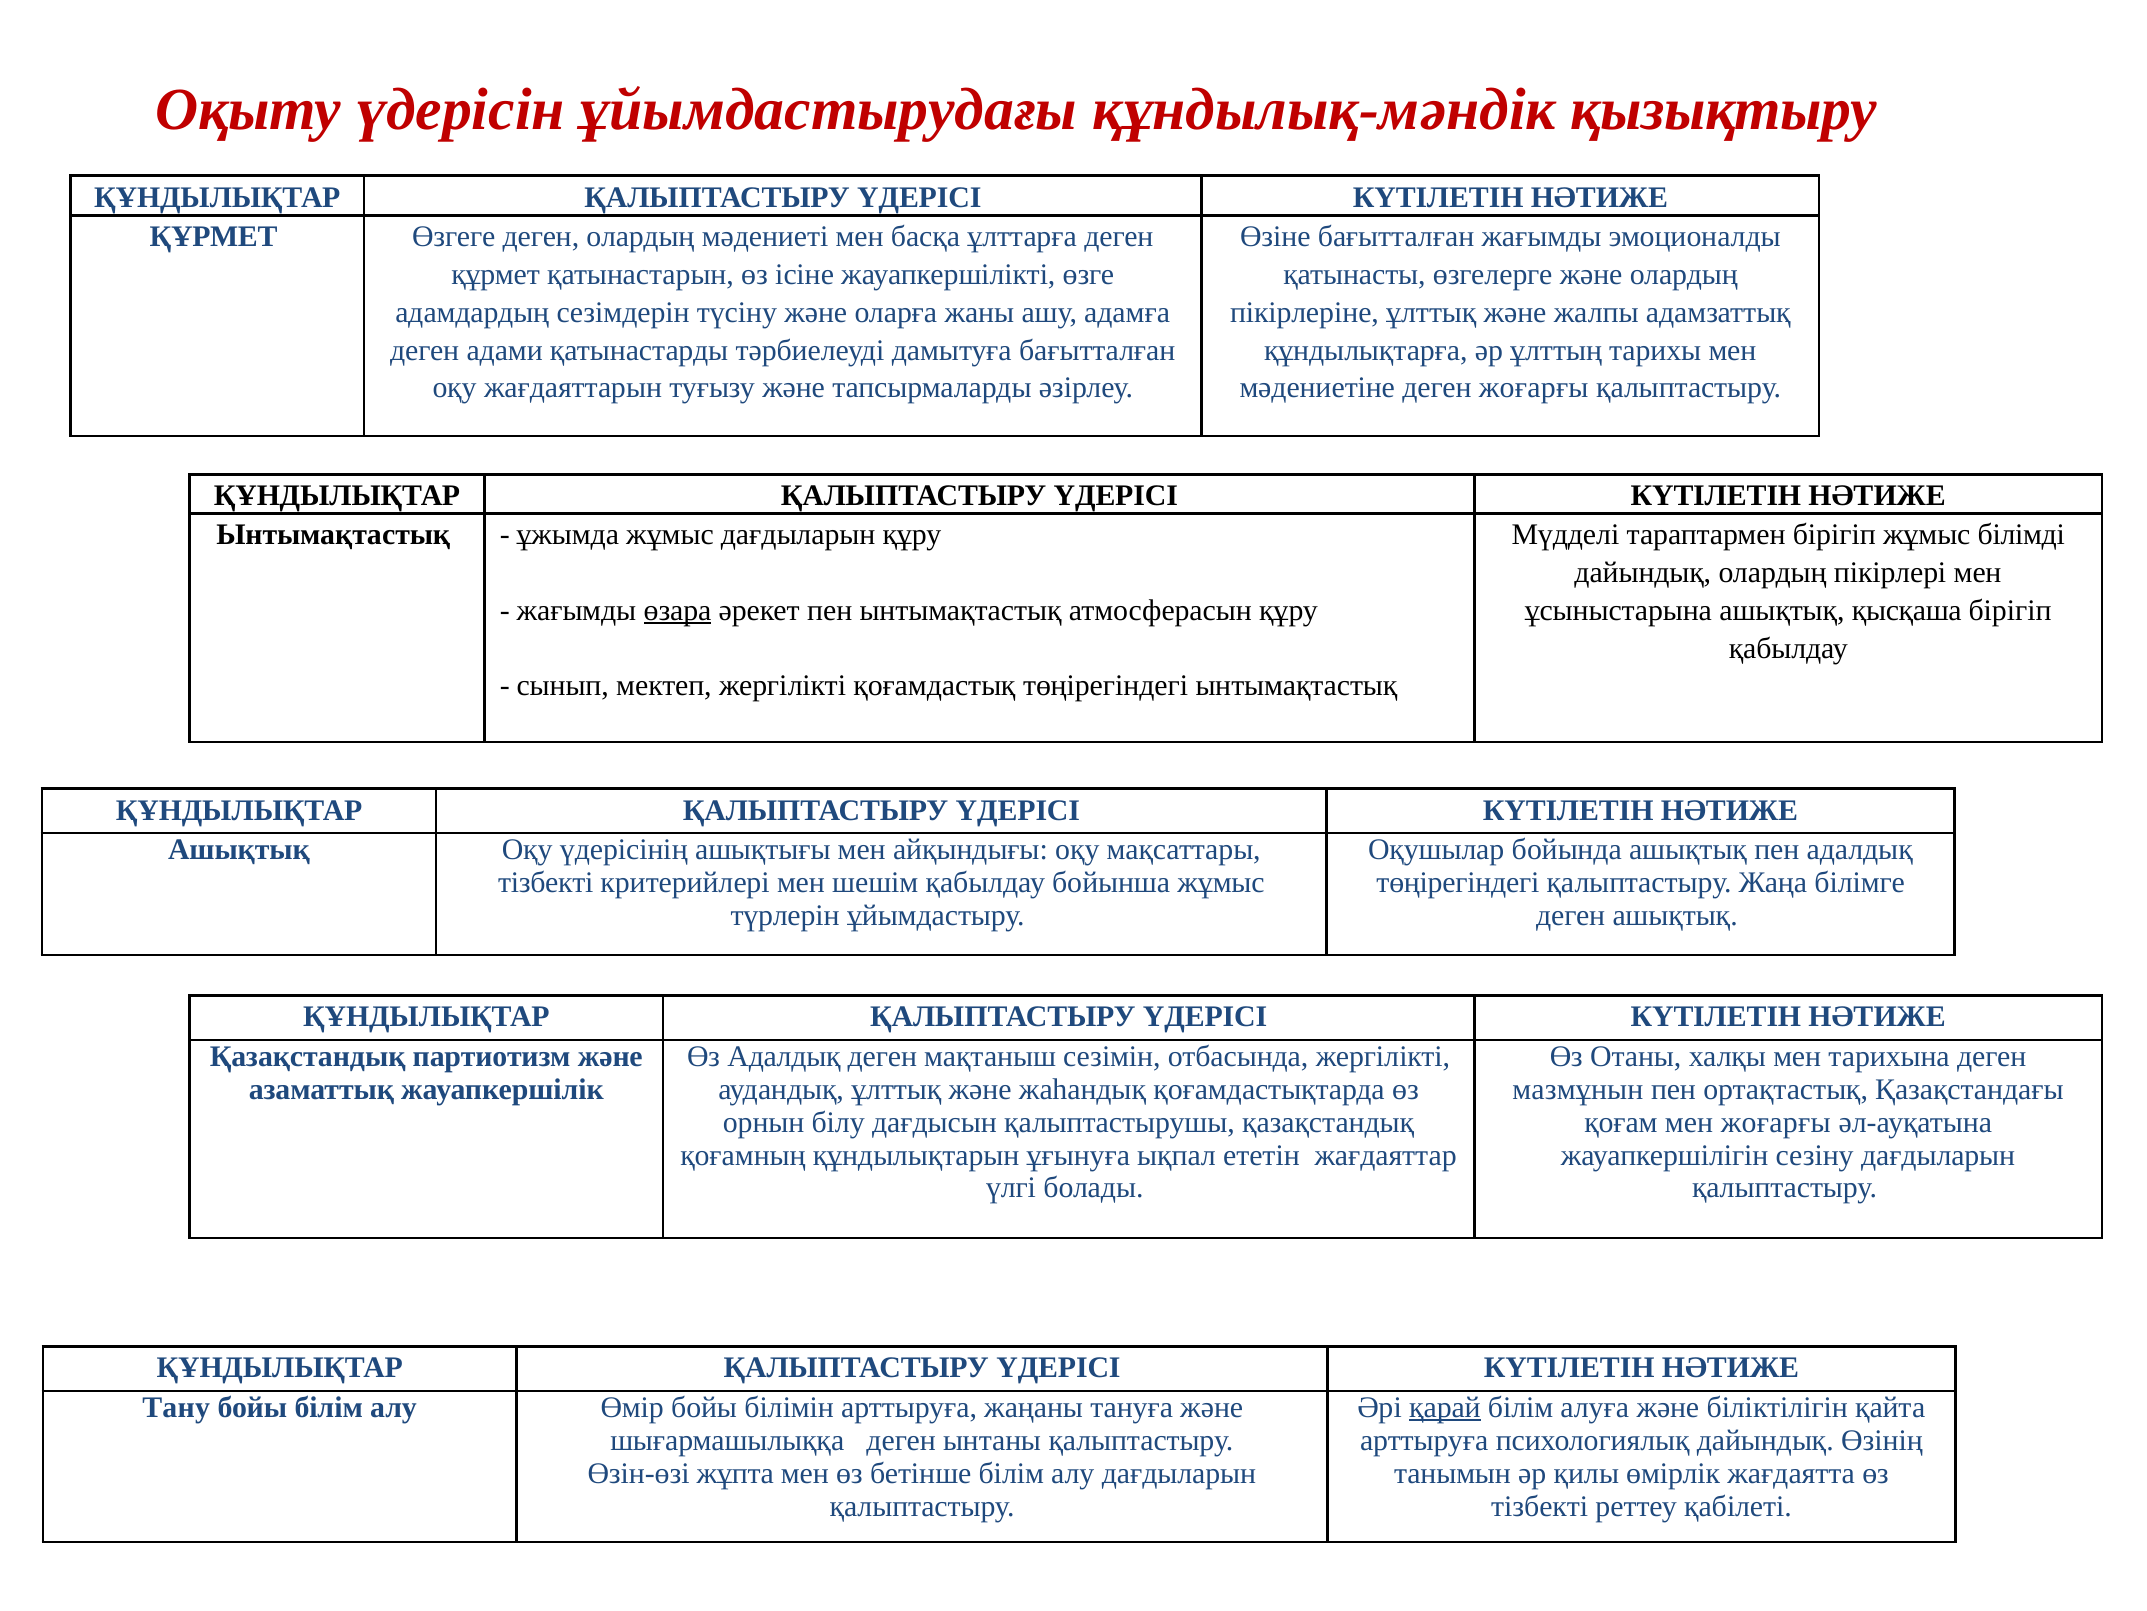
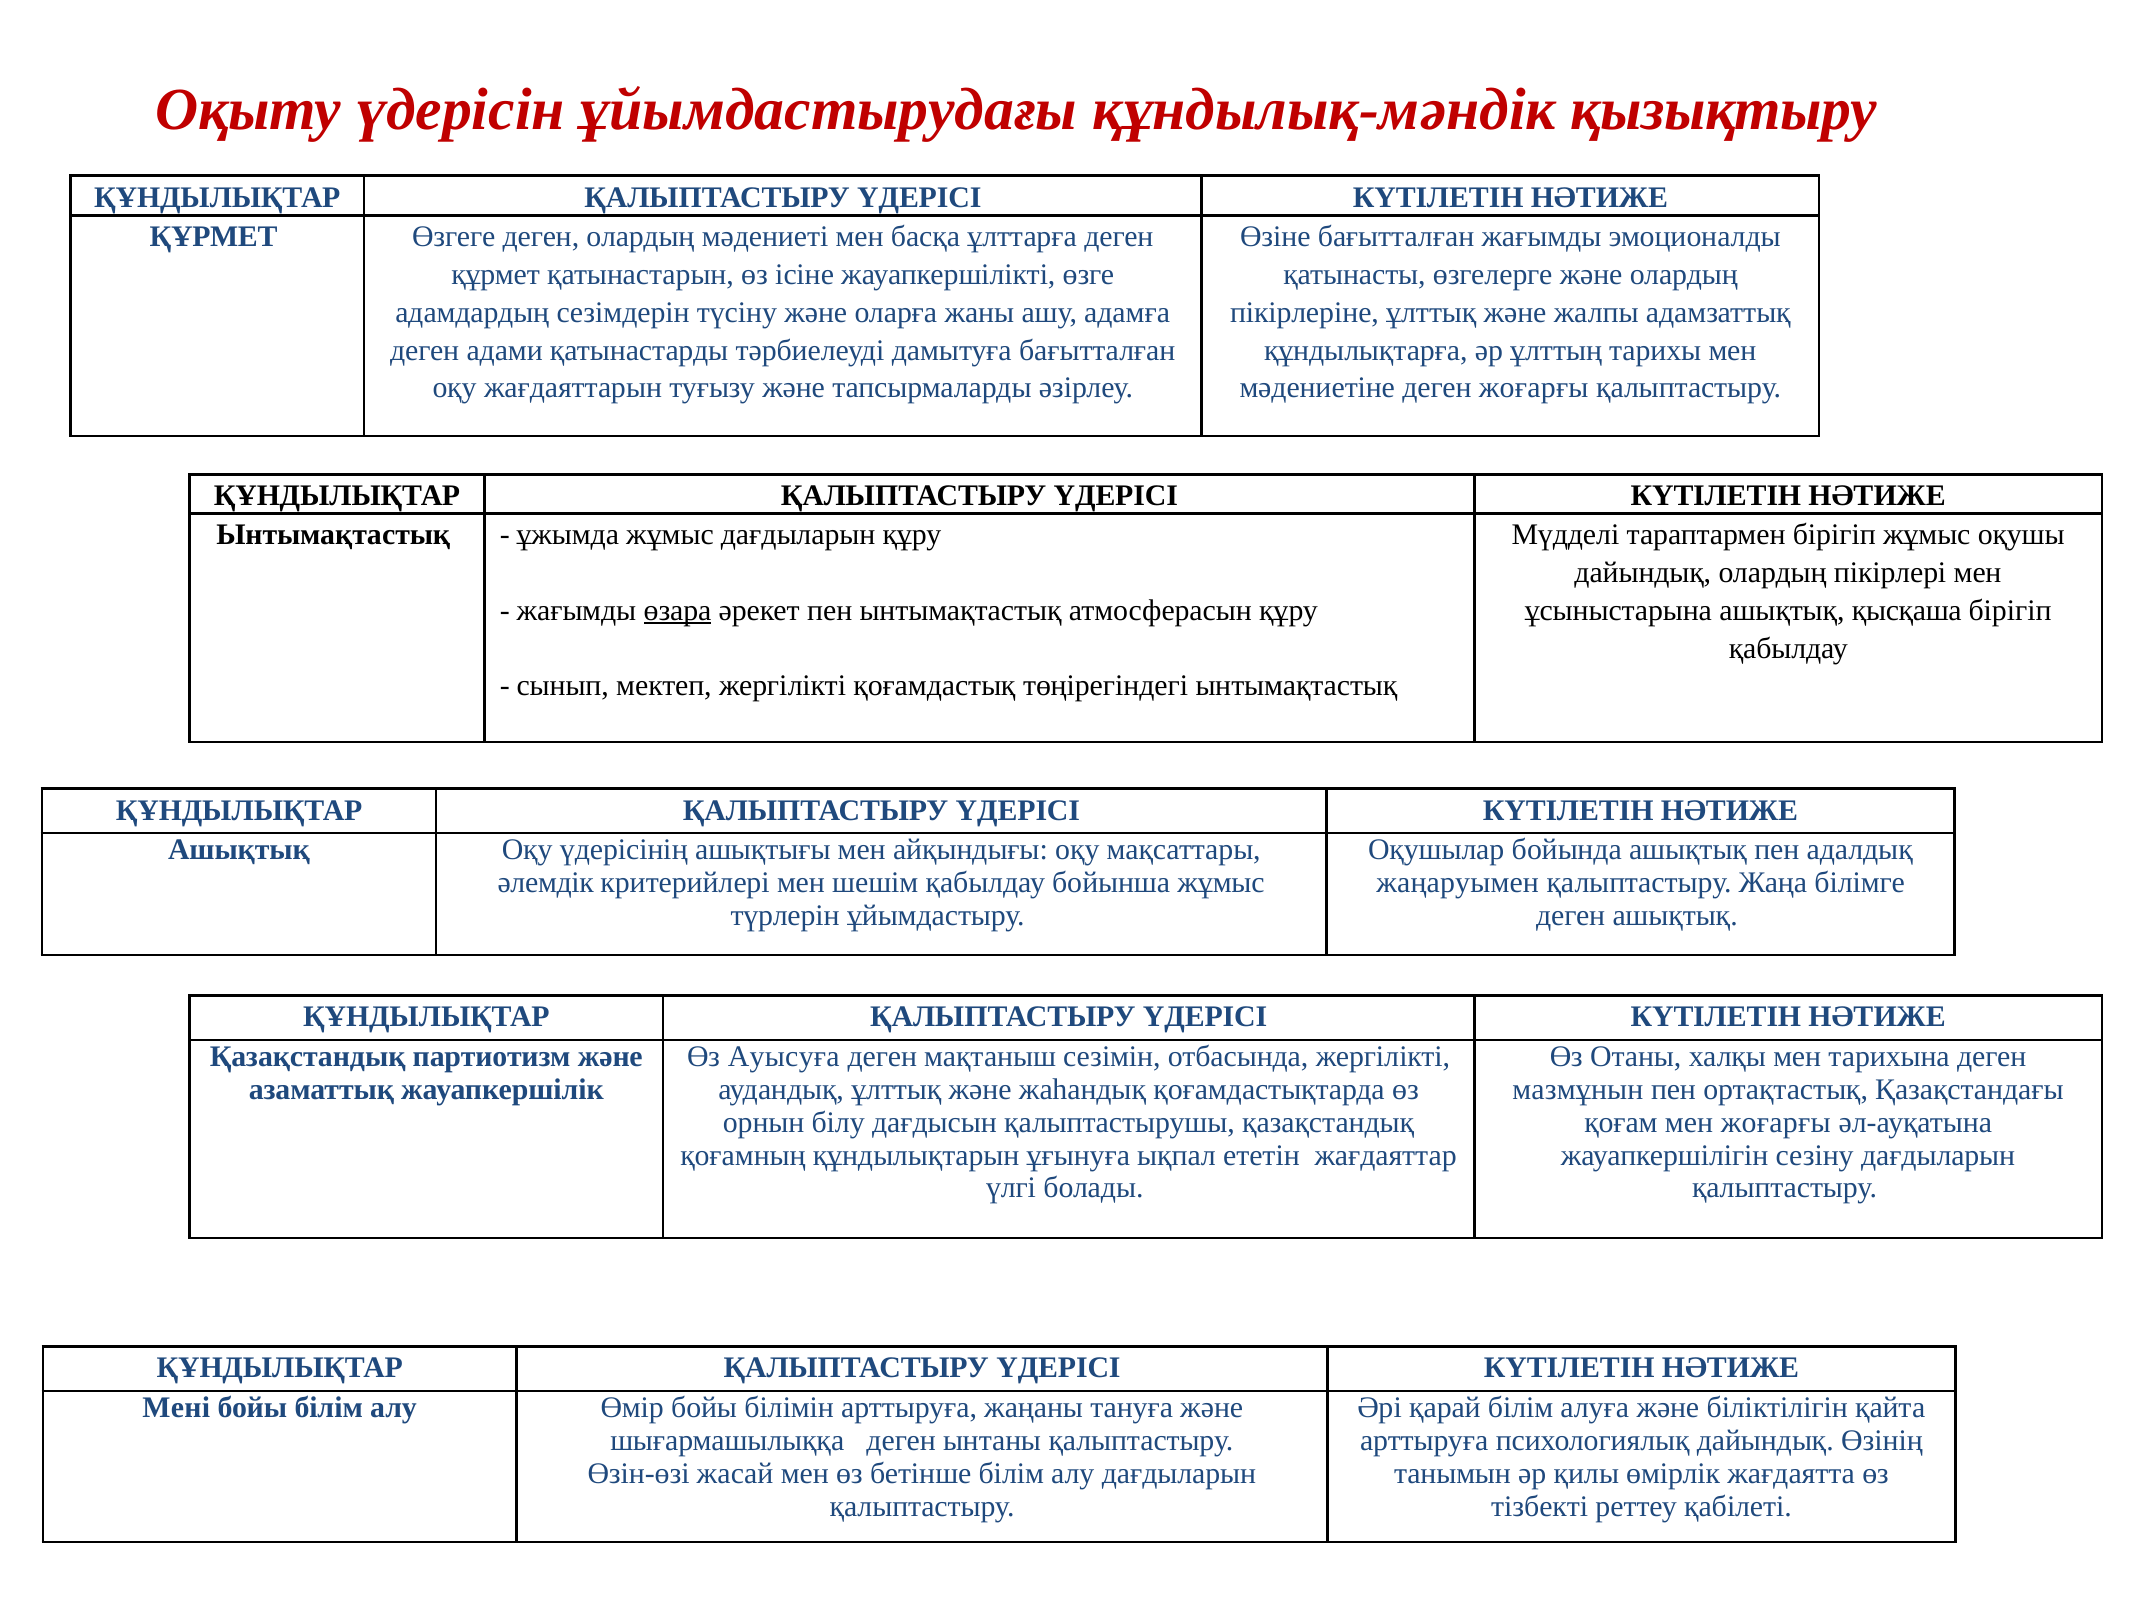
білімді: білімді -> оқушы
тізбекті at (546, 882): тізбекті -> әлемдік
төңірегіндегі at (1458, 882): төңірегіндегі -> жаңаруымен
Өз Адалдық: Адалдық -> Ауысуға
Тану: Тану -> Мені
қарай underline: present -> none
жұпта: жұпта -> жасай
